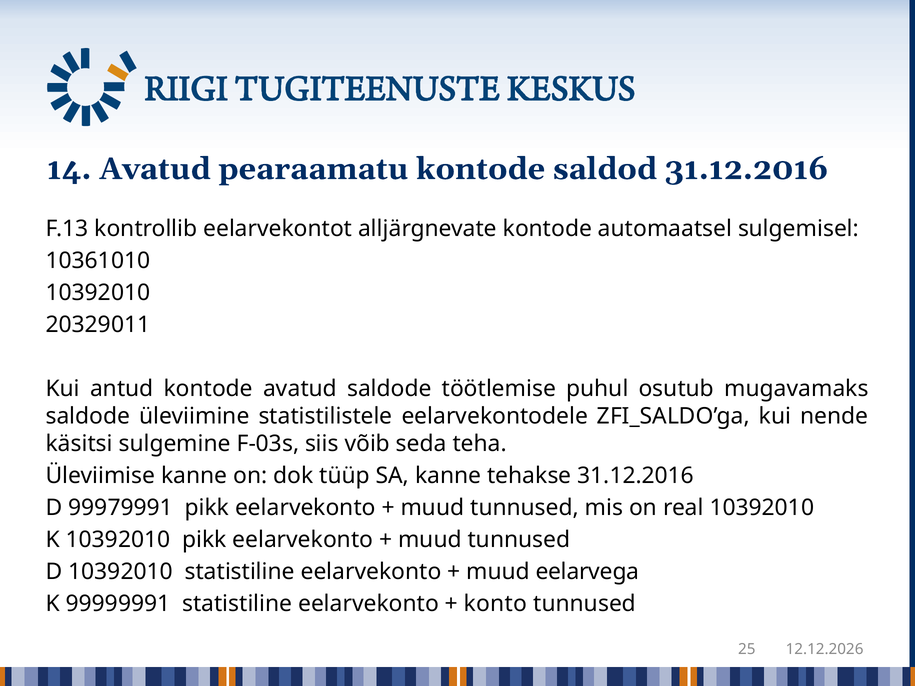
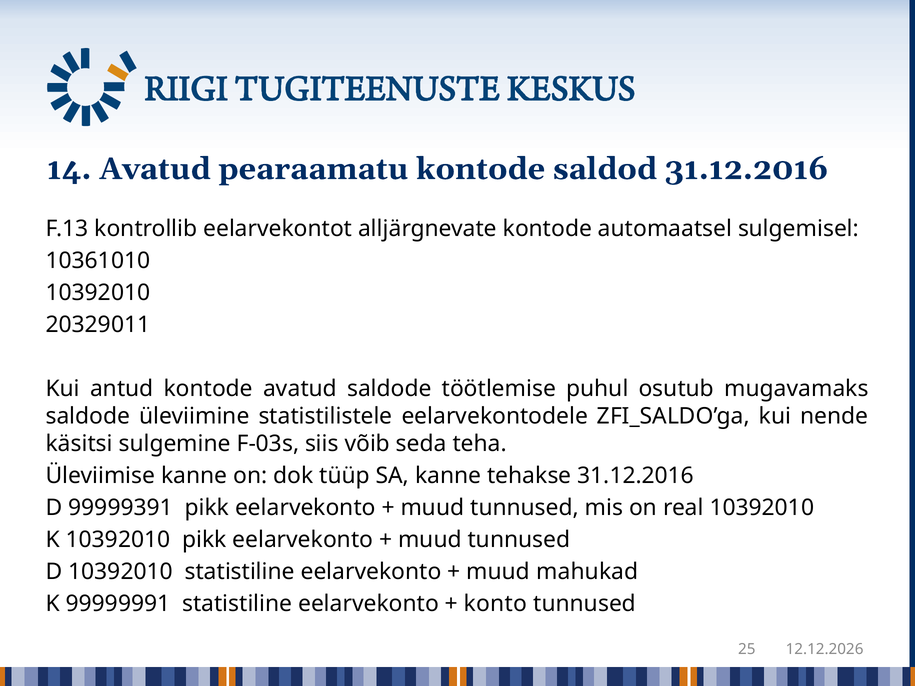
99979991: 99979991 -> 99999391
eelarvega: eelarvega -> mahukad
